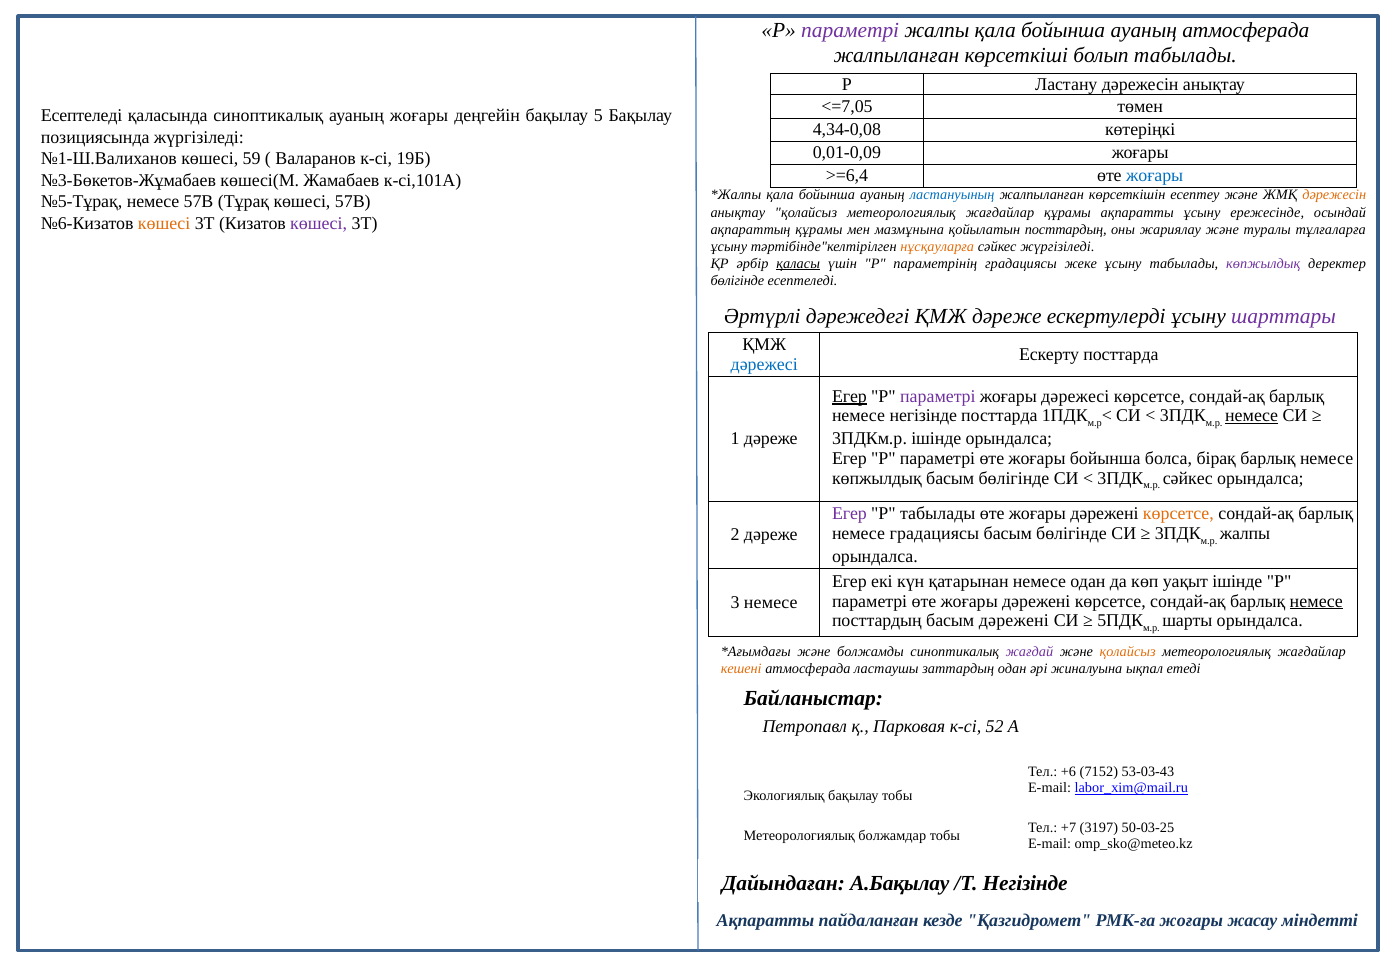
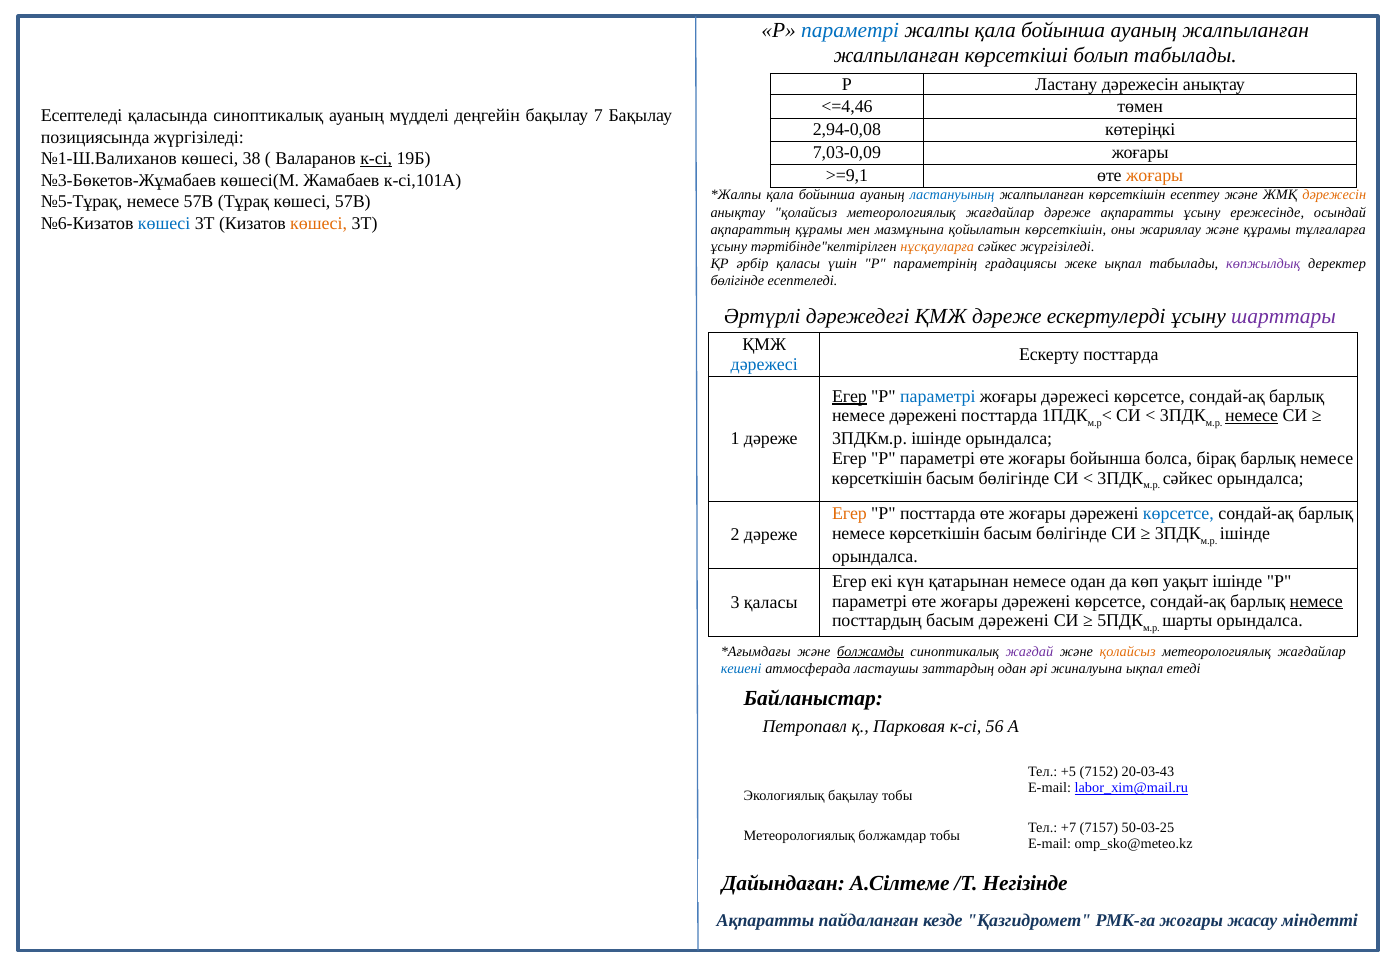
параметрі at (850, 30) colour: purple -> blue
ауаның атмосферада: атмосферада -> жалпыланған
<=7,05: <=7,05 -> <=4,46
ауаның жоғары: жоғары -> мүдделі
5: 5 -> 7
4,34-0,08: 4,34-0,08 -> 2,94-0,08
0,01-0,09: 0,01-0,09 -> 7,03-0,09
59: 59 -> 38
к-сі at (376, 159) underline: none -> present
>=6,4: >=6,4 -> >=9,1
жоғары at (1155, 176) colour: blue -> orange
жағдайлар құрамы: құрамы -> дәреже
көшесі at (164, 223) colour: orange -> blue
көшесі at (319, 223) colour: purple -> orange
қойылатын посттардың: посттардың -> көрсеткішін
және туралы: туралы -> құрамы
қаласы at (798, 264) underline: present -> none
жеке ұсыну: ұсыну -> ықпал
параметрі at (938, 396) colour: purple -> blue
немесе негізінде: негізінде -> дәрежені
көпжылдық at (877, 478): көпжылдық -> көрсеткішін
Егер at (849, 514) colour: purple -> orange
Р табылады: табылады -> посттарда
көрсетсе at (1178, 514) colour: orange -> blue
градациясы at (934, 533): градациясы -> көрсеткішін
жалпы at (1245, 533): жалпы -> ішінде
3 немесе: немесе -> қаласы
болжамды underline: none -> present
кешені colour: orange -> blue
52: 52 -> 56
+6: +6 -> +5
53-03-43: 53-03-43 -> 20-03-43
3197: 3197 -> 7157
А.Бақылау: А.Бақылау -> А.Сілтеме
